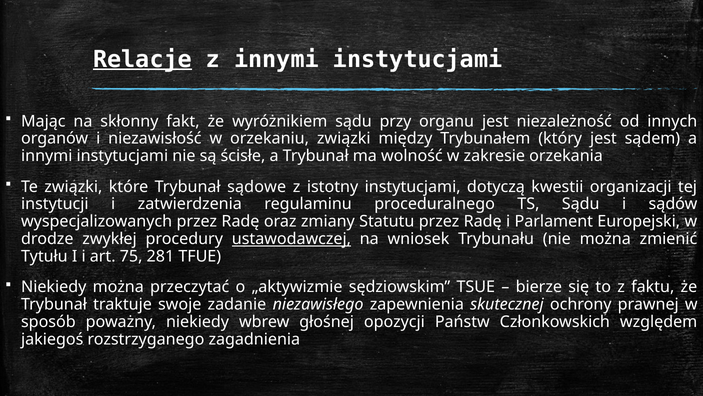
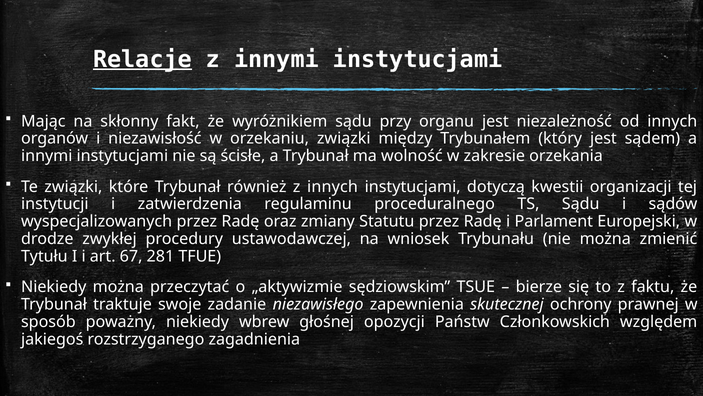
sądowe: sądowe -> również
z istotny: istotny -> innych
ustawodawczej underline: present -> none
75: 75 -> 67
